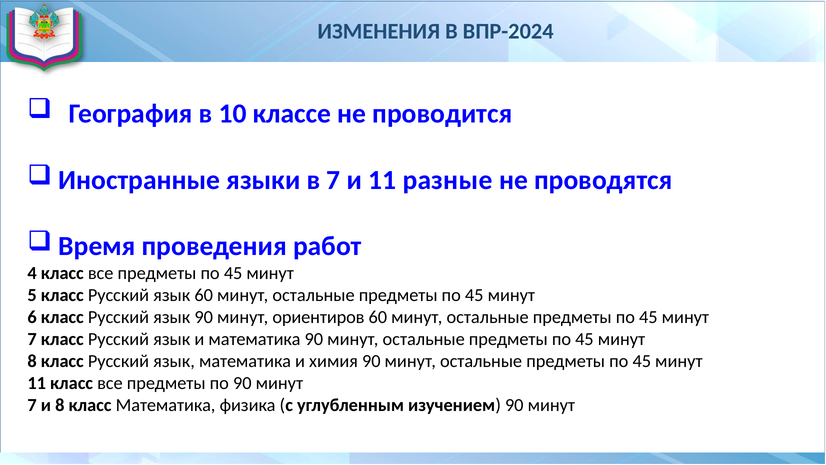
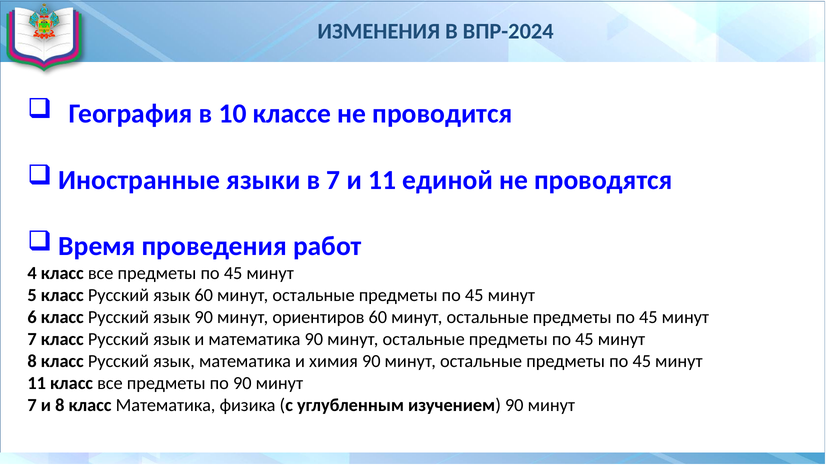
разные: разные -> единой
